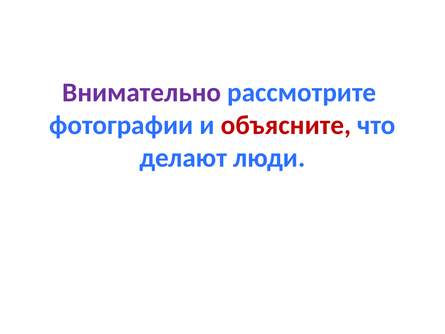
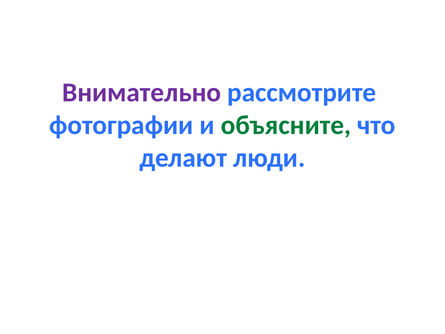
объясните colour: red -> green
